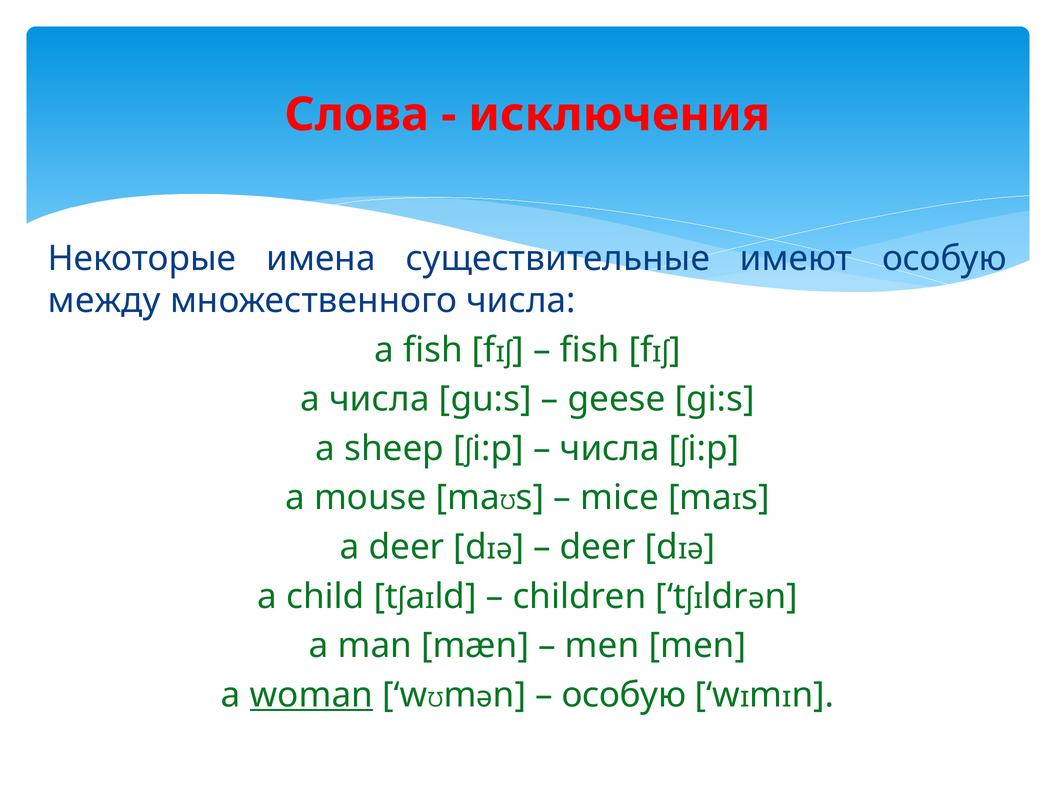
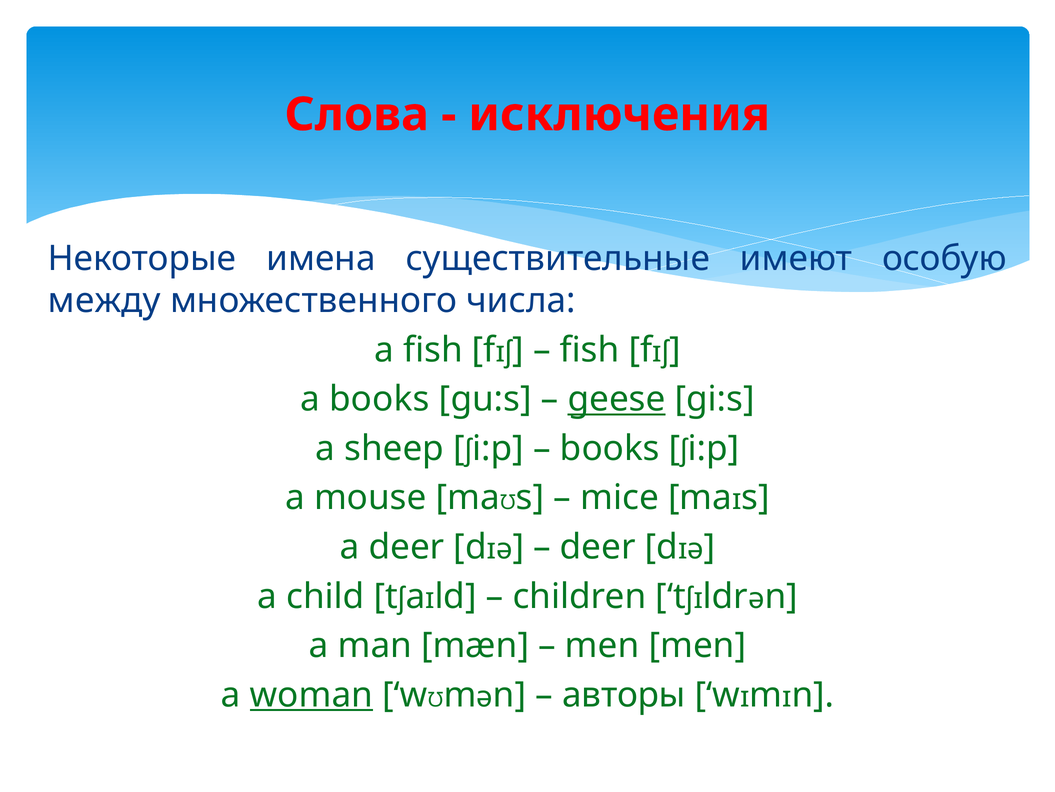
a числа: числа -> books
geese underline: none -> present
числа at (610, 448): числа -> books
особую at (624, 694): особую -> авторы
